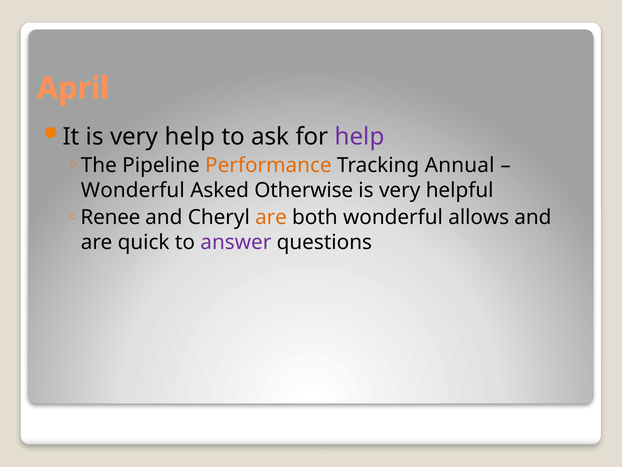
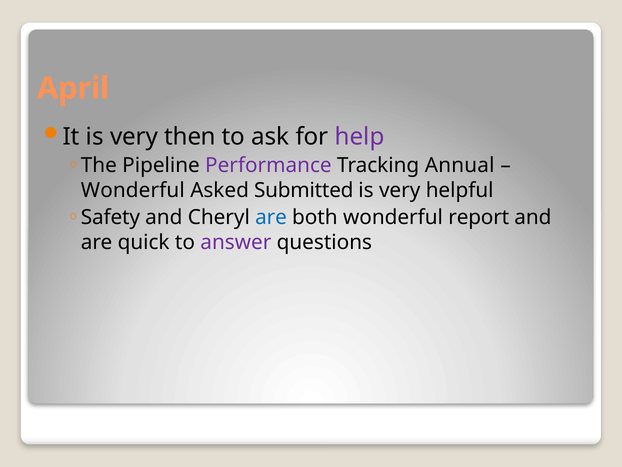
very help: help -> then
Performance colour: orange -> purple
Otherwise: Otherwise -> Submitted
Renee: Renee -> Safety
are at (271, 217) colour: orange -> blue
allows: allows -> report
